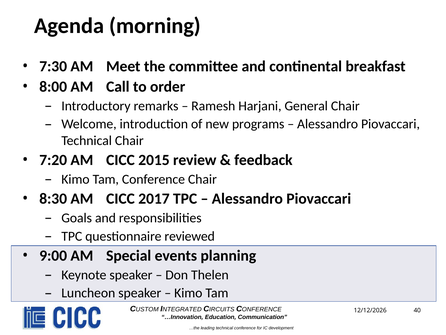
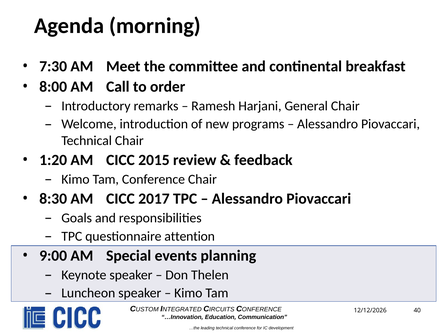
7:20: 7:20 -> 1:20
reviewed: reviewed -> attention
